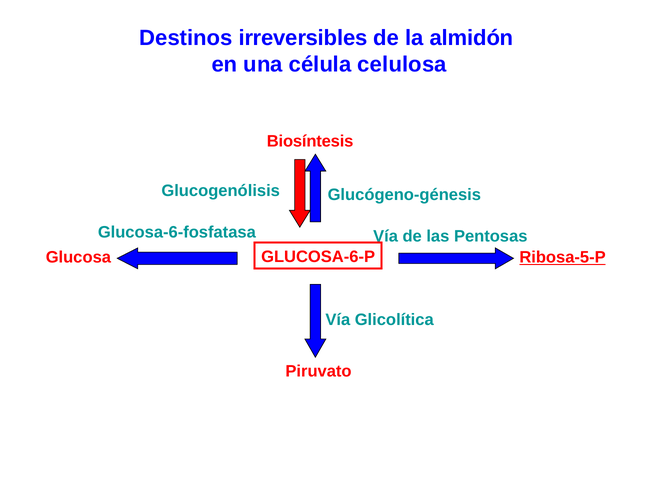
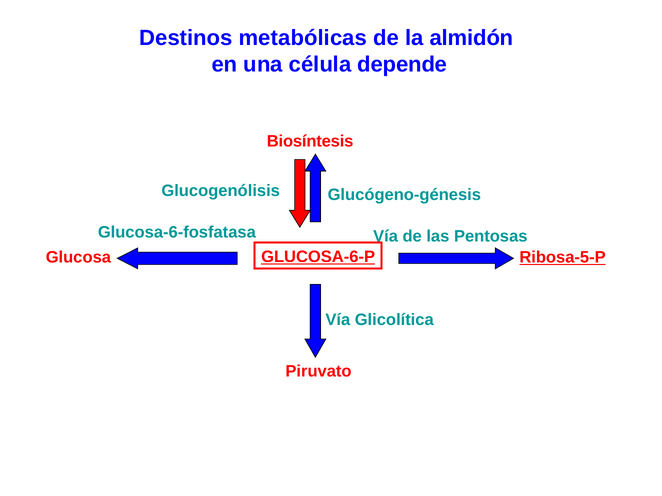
irreversibles: irreversibles -> metabólicas
celulosa: celulosa -> depende
GLUCOSA-6-P underline: none -> present
